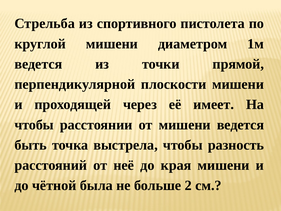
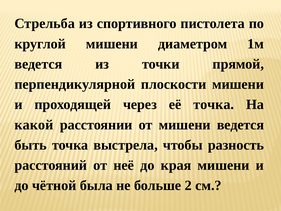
её имеет: имеет -> точка
чтобы at (34, 125): чтобы -> какой
